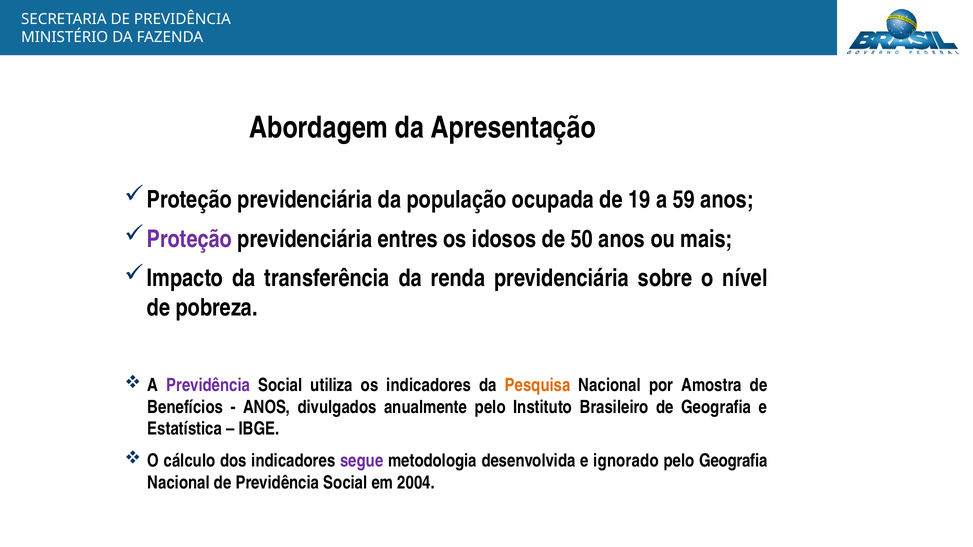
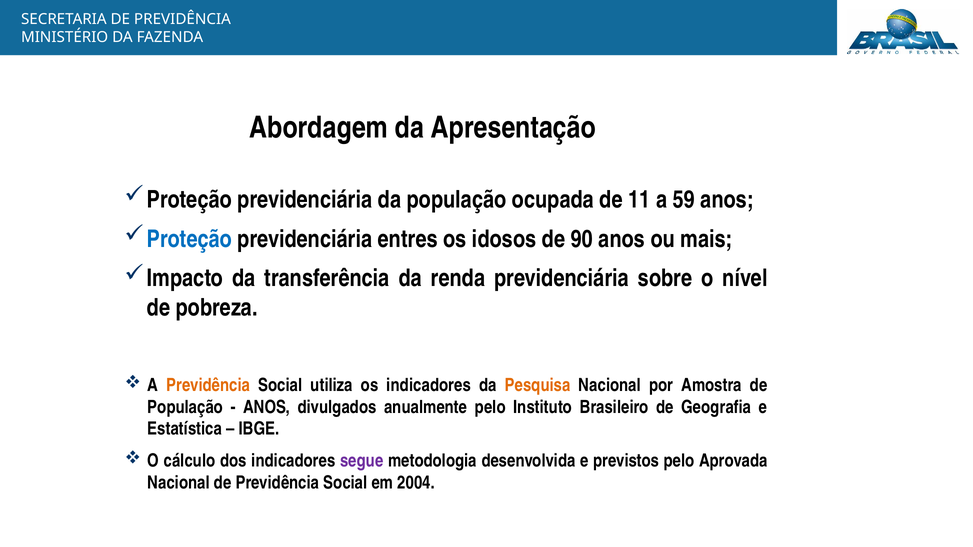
19: 19 -> 11
Proteção at (189, 239) colour: purple -> blue
50: 50 -> 90
Previdência at (208, 385) colour: purple -> orange
Benefícios at (185, 407): Benefícios -> População
ignorado: ignorado -> previstos
pelo Geografia: Geografia -> Aprovada
